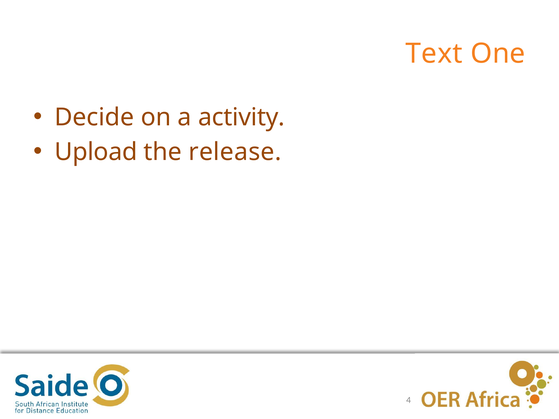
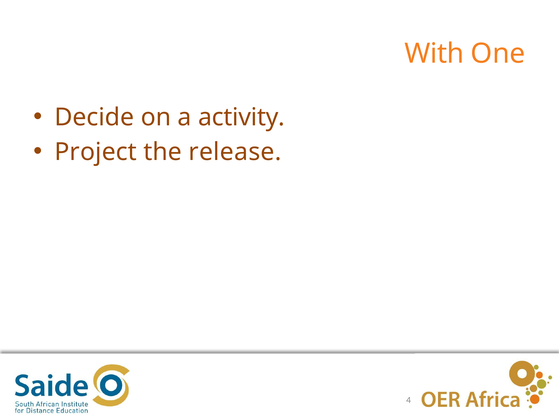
Text: Text -> With
Upload: Upload -> Project
